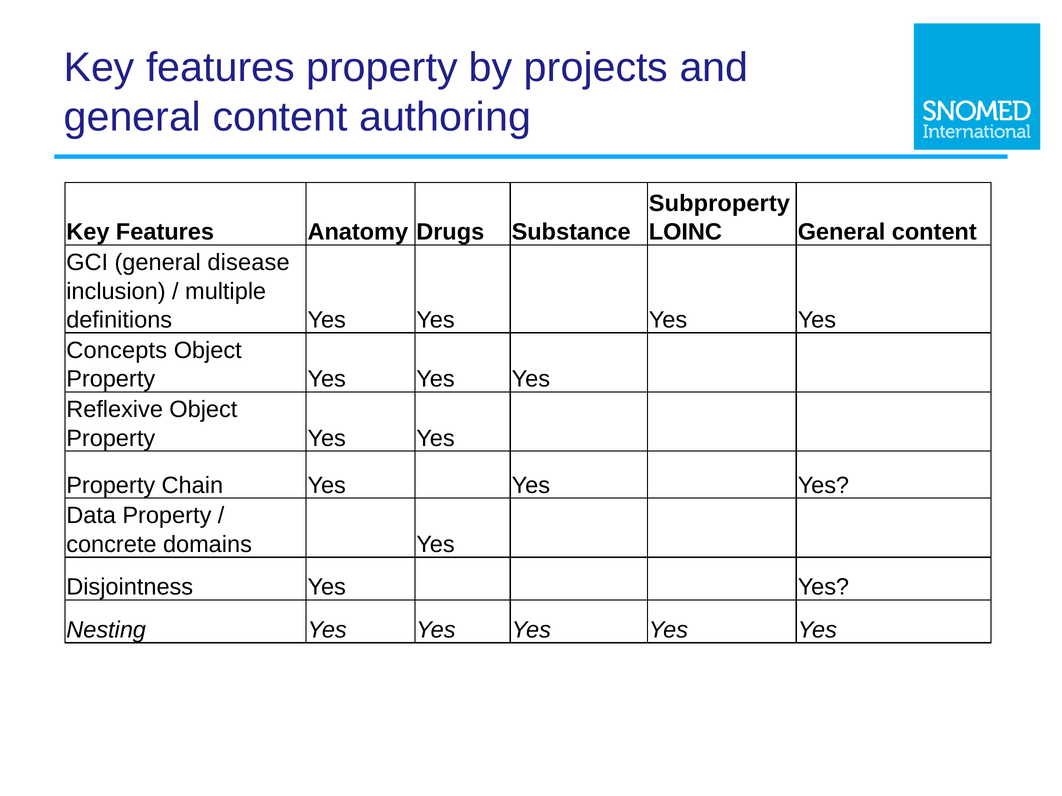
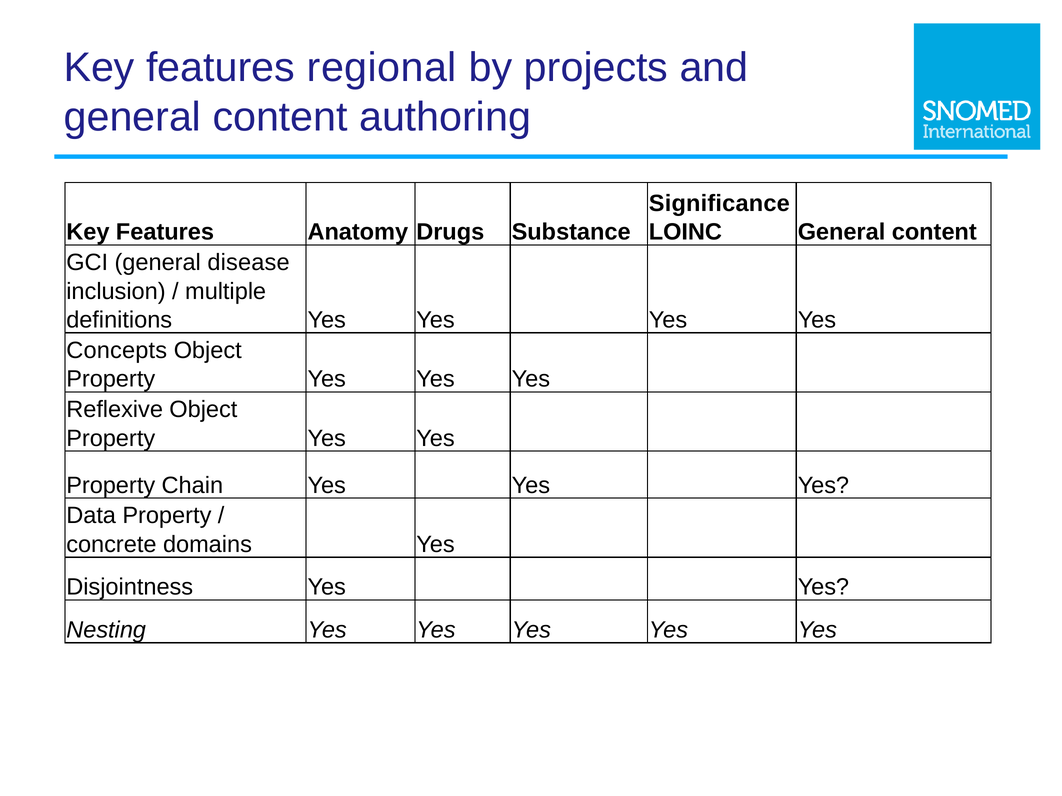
features property: property -> regional
Subproperty: Subproperty -> Significance
